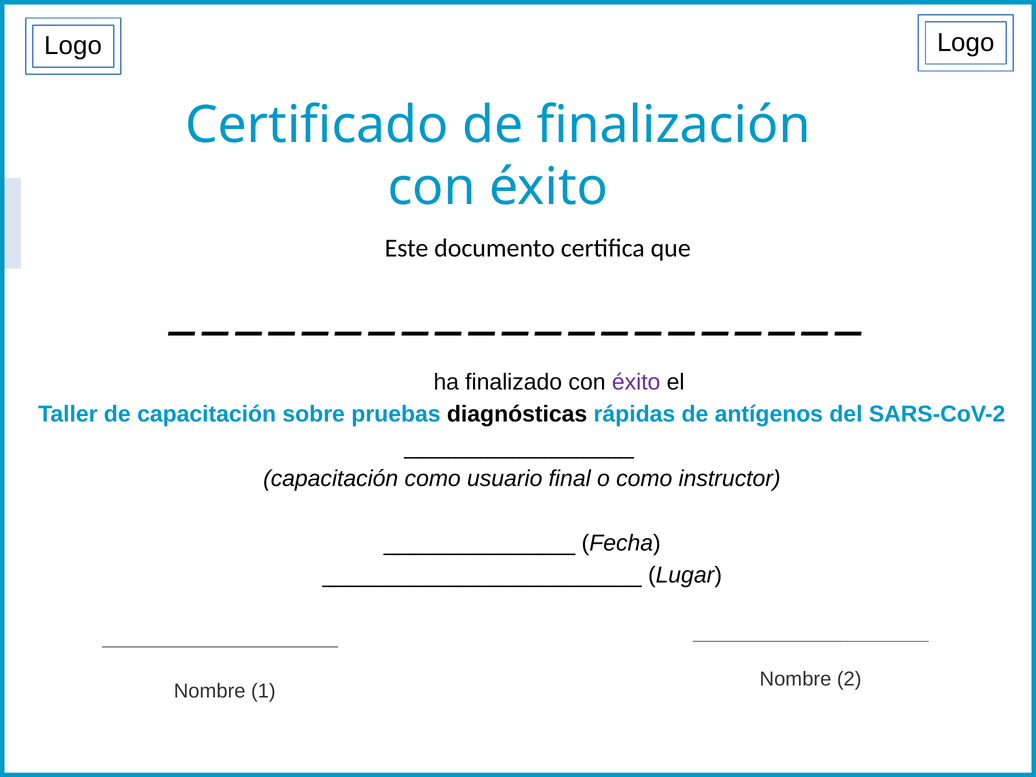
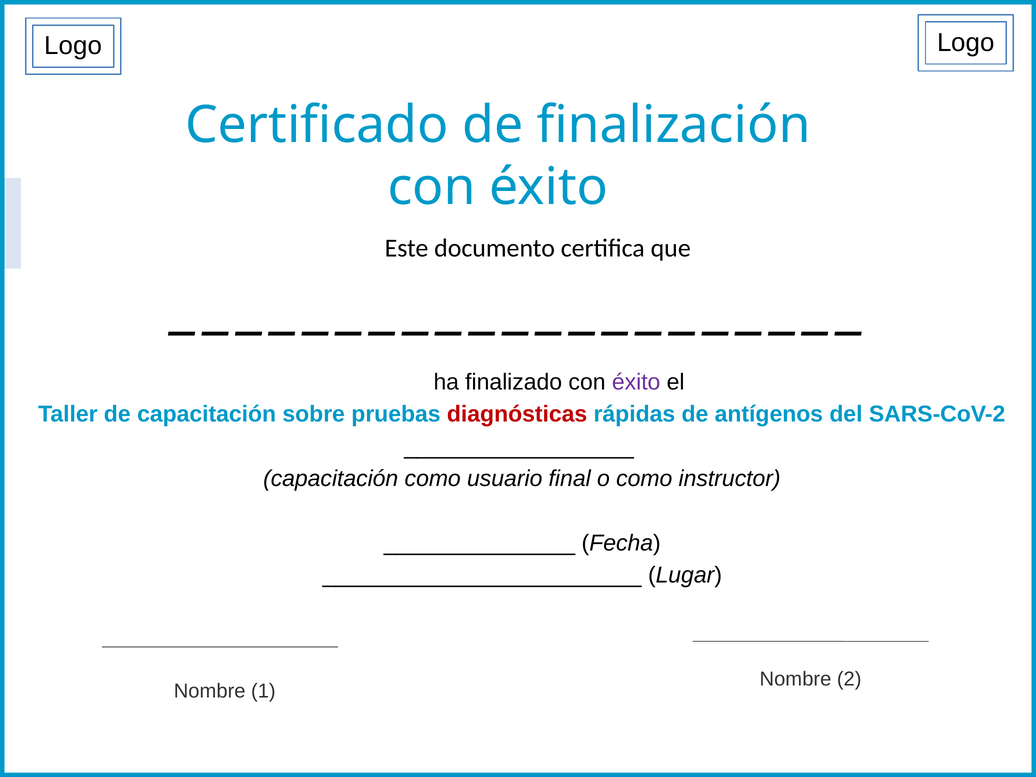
diagnósticas colour: black -> red
